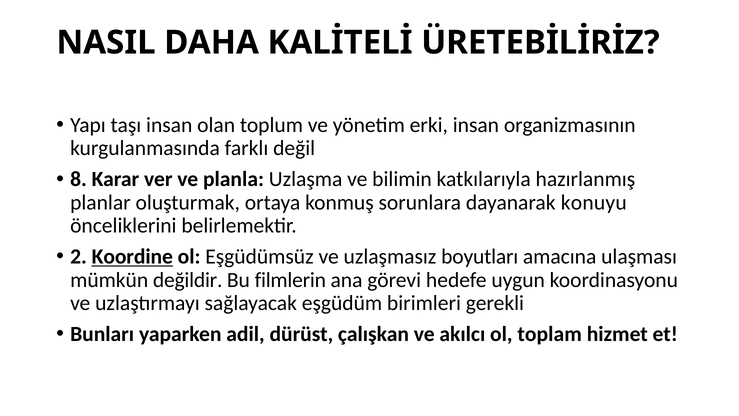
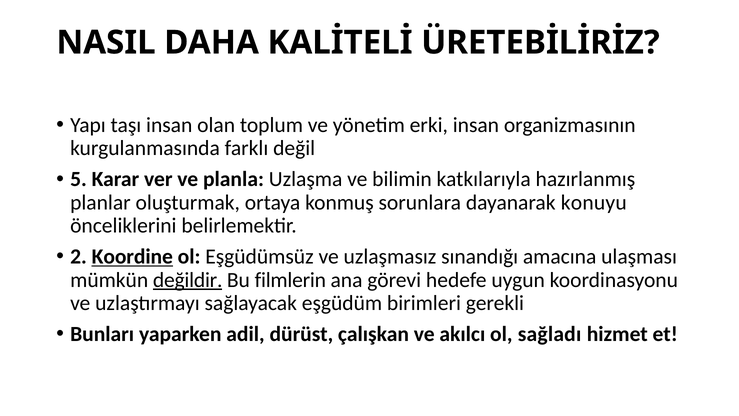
8: 8 -> 5
boyutları: boyutları -> sınandığı
değildir underline: none -> present
toplam: toplam -> sağladı
